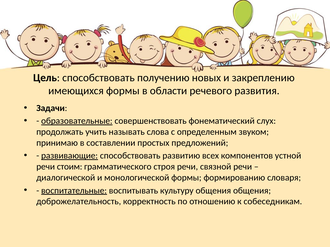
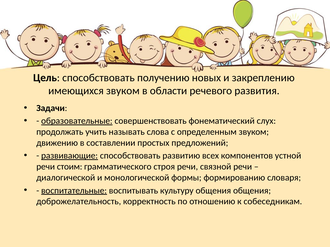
имеющихся формы: формы -> звуком
принимаю: принимаю -> движению
